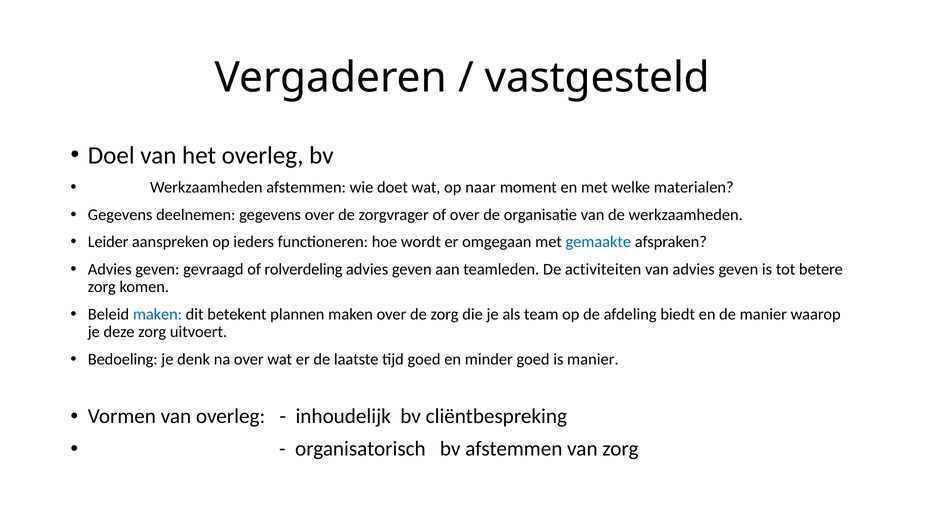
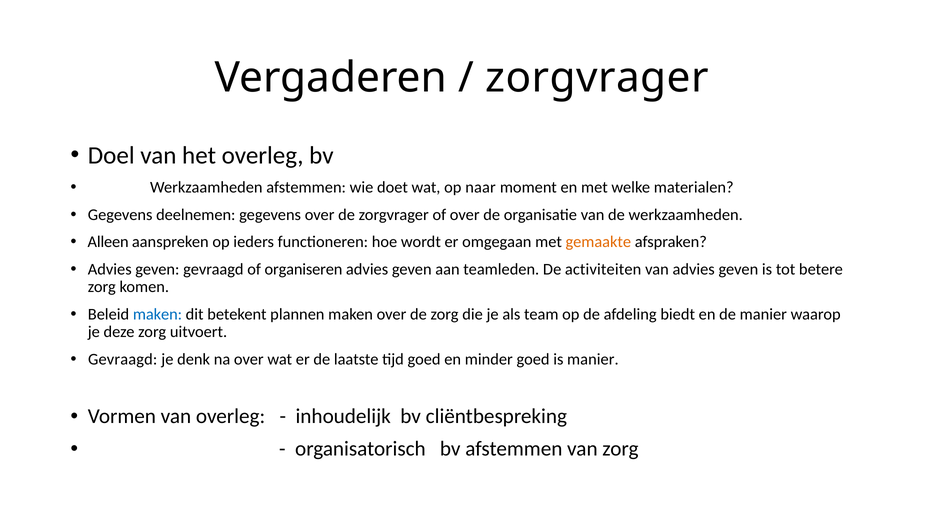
vastgesteld at (597, 78): vastgesteld -> zorgvrager
Leider: Leider -> Alleen
gemaakte colour: blue -> orange
rolverdeling: rolverdeling -> organiseren
Bedoeling at (123, 359): Bedoeling -> Gevraagd
